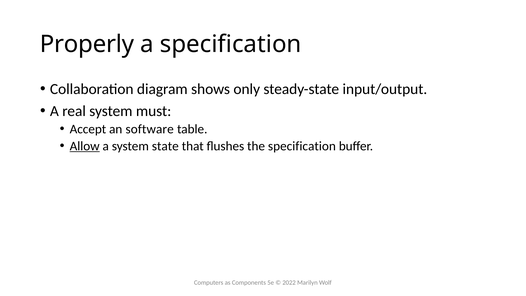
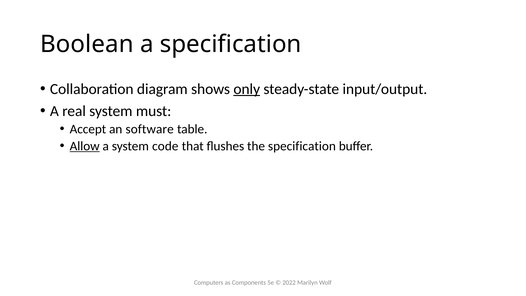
Properly: Properly -> Boolean
only underline: none -> present
state: state -> code
